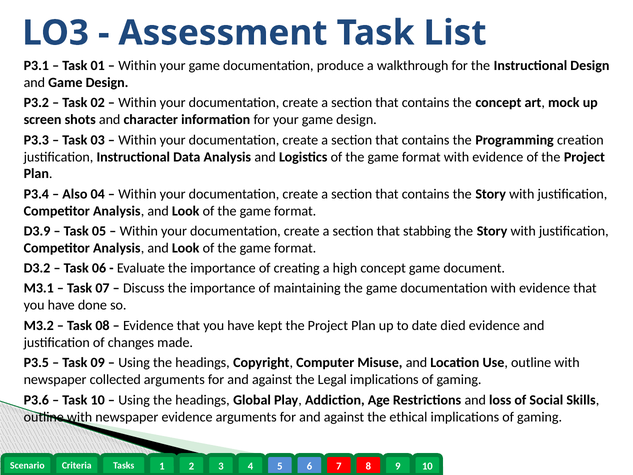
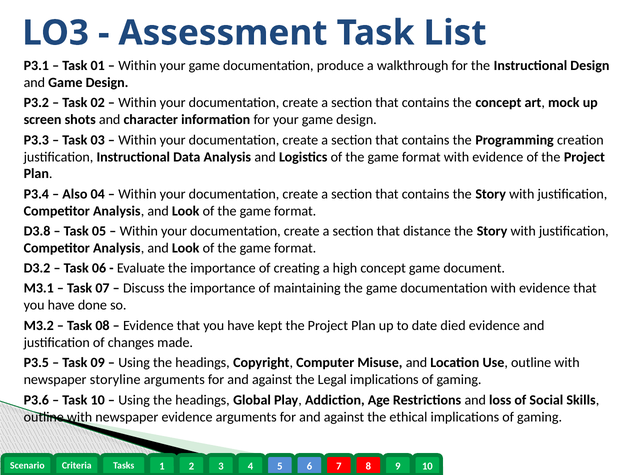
D3.9: D3.9 -> D3.8
stabbing: stabbing -> distance
collected: collected -> storyline
